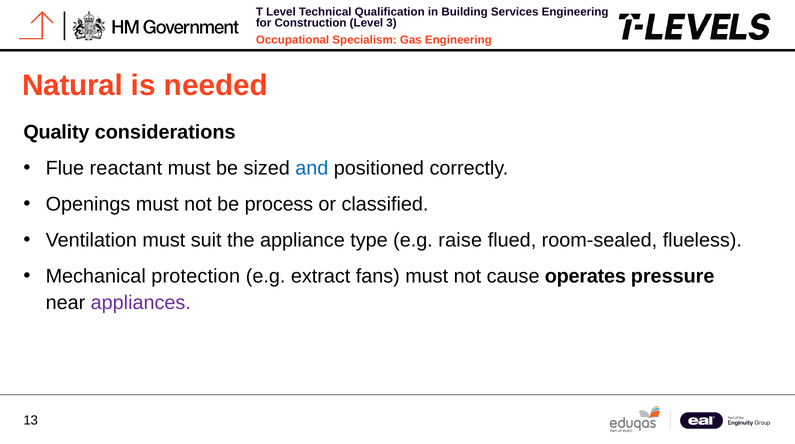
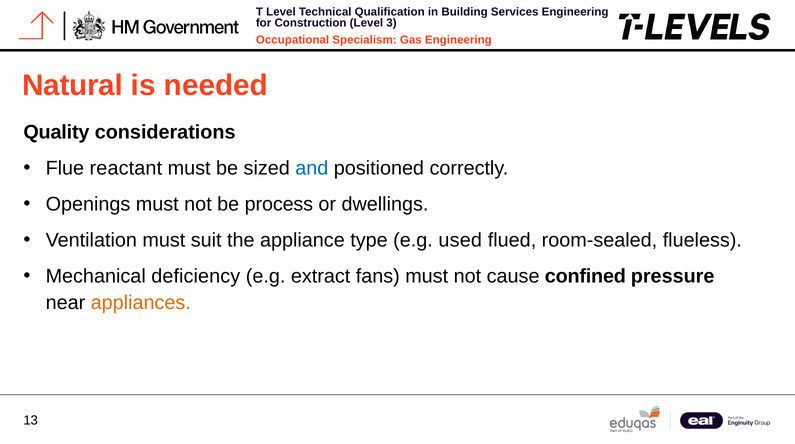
classified: classified -> dwellings
raise: raise -> used
protection: protection -> deficiency
operates: operates -> confined
appliances colour: purple -> orange
